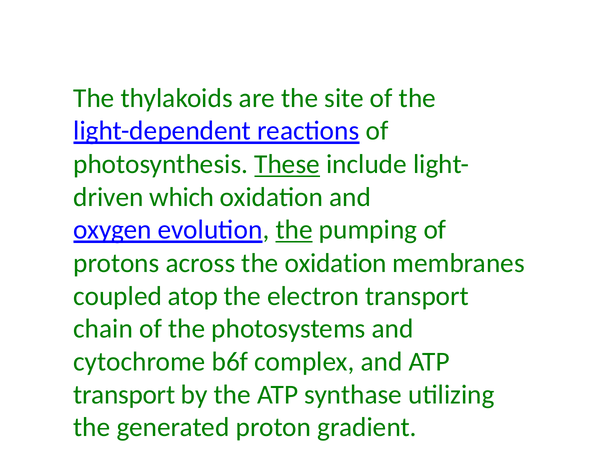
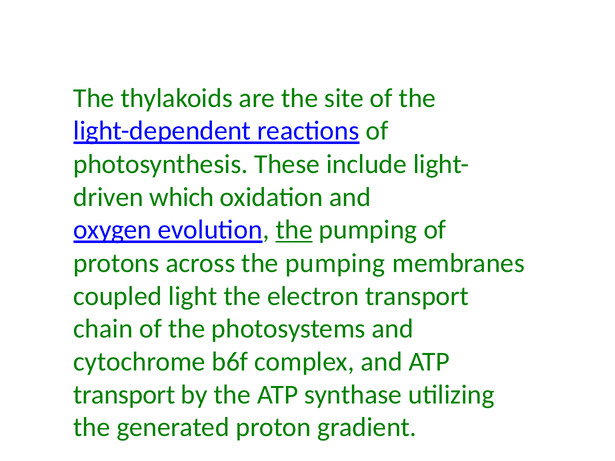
These underline: present -> none
across the oxidation: oxidation -> pumping
atop: atop -> light
